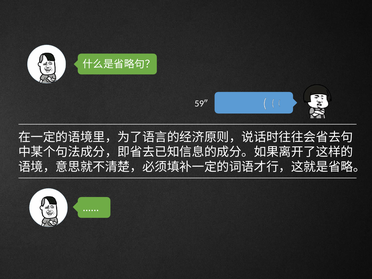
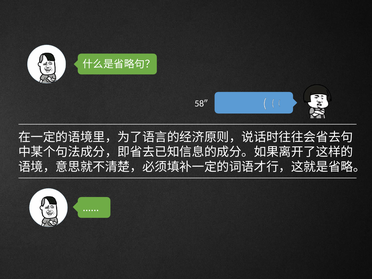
59″: 59″ -> 58″
